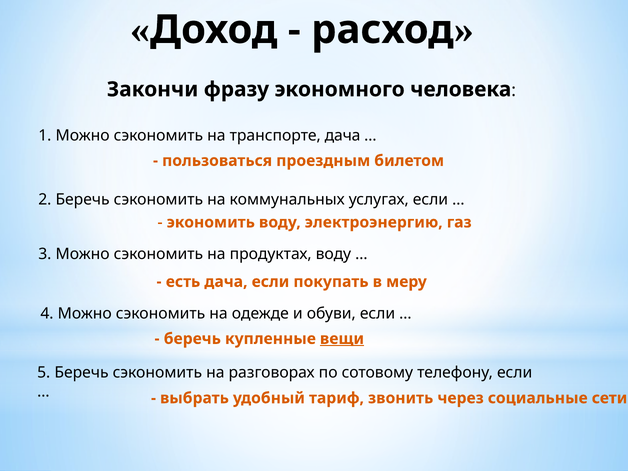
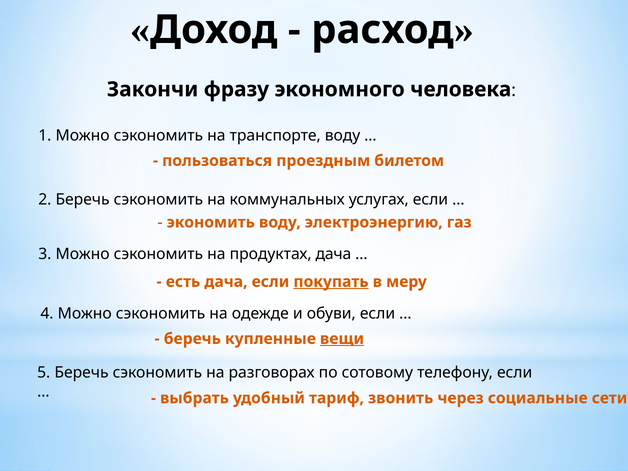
транспорте дача: дача -> воду
продуктах воду: воду -> дача
покупать underline: none -> present
